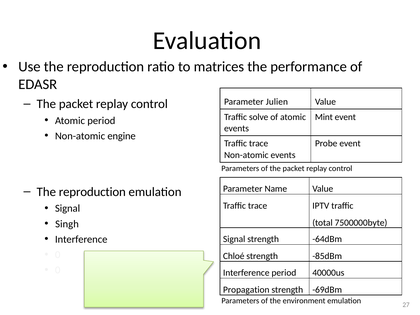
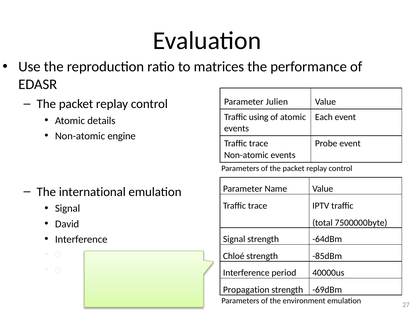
solve: solve -> using
Mint: Mint -> Each
Atomic period: period -> details
reproduction at (92, 192): reproduction -> international
Singh: Singh -> David
